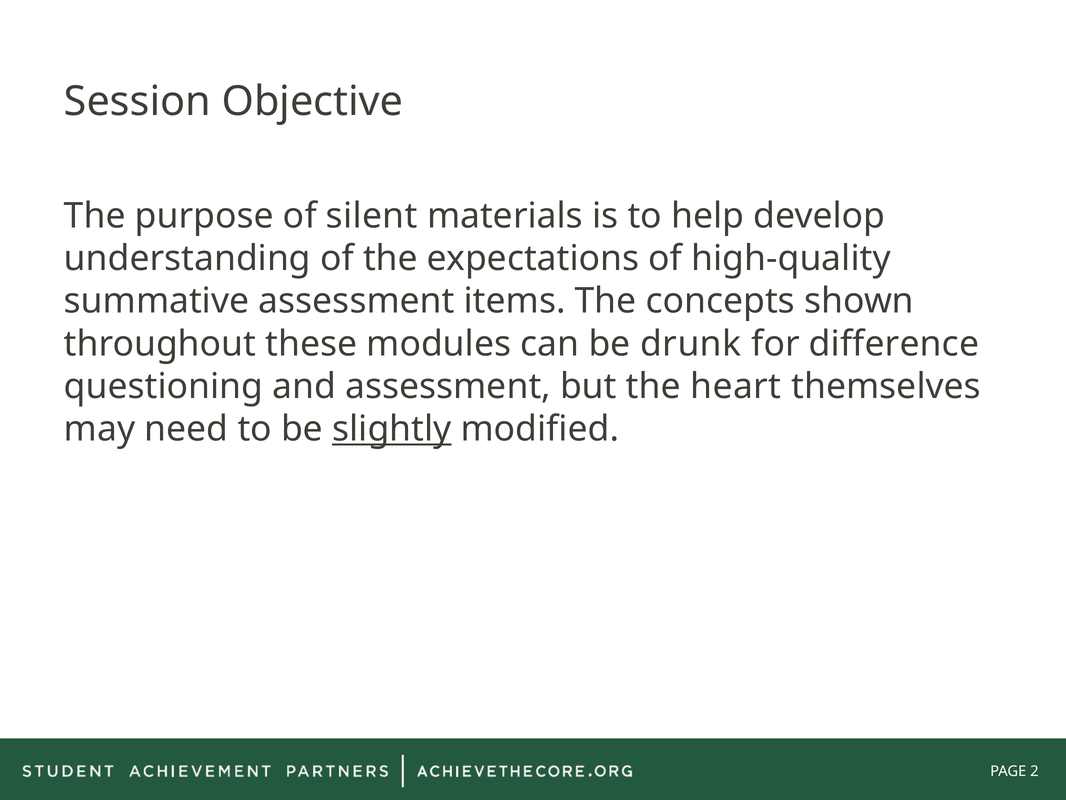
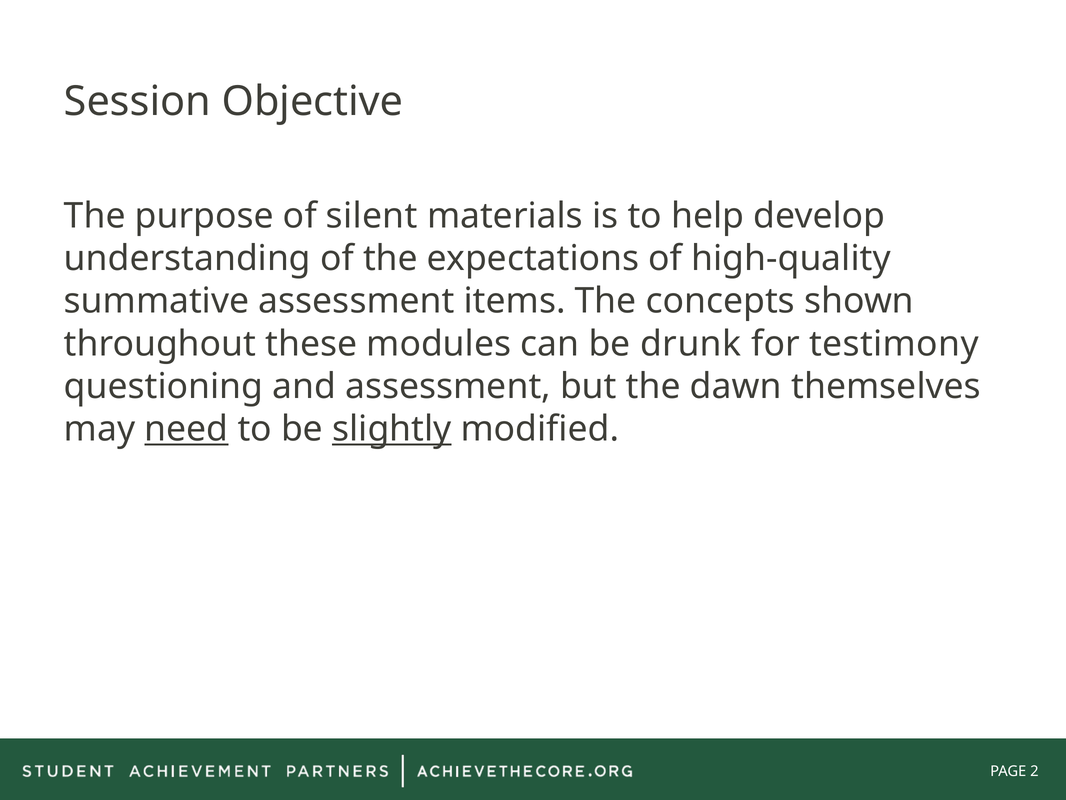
difference: difference -> testimony
heart: heart -> dawn
need underline: none -> present
